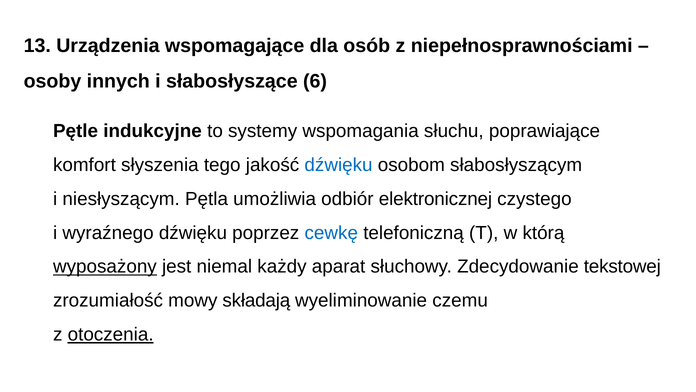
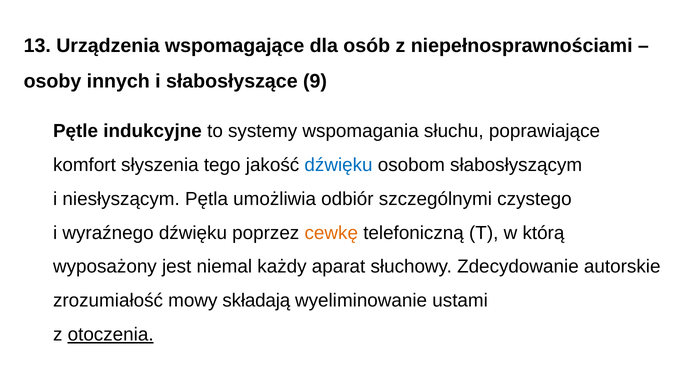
6: 6 -> 9
elektronicznej: elektronicznej -> szczególnymi
cewkę colour: blue -> orange
wyposażony underline: present -> none
tekstowej: tekstowej -> autorskie
czemu: czemu -> ustami
